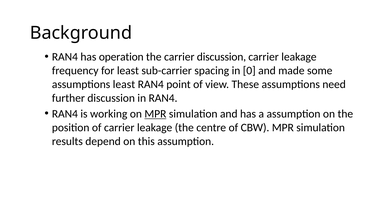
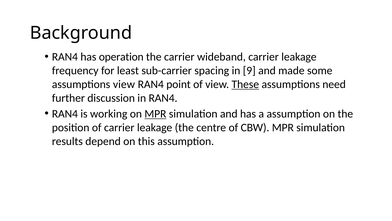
carrier discussion: discussion -> wideband
0: 0 -> 9
assumptions least: least -> view
These underline: none -> present
